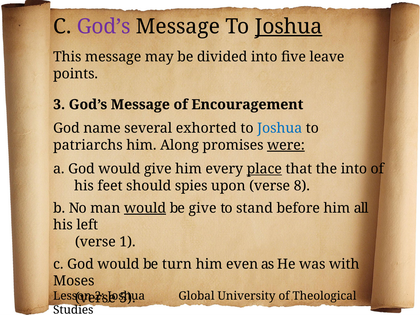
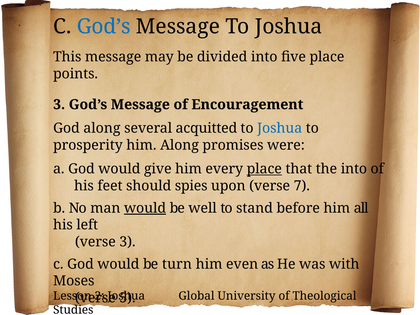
God’s at (104, 27) colour: purple -> blue
Joshua at (289, 27) underline: present -> none
five leave: leave -> place
God name: name -> along
exhorted: exhorted -> acquitted
patriarchs: patriarchs -> prosperity
were underline: present -> none
8: 8 -> 7
be give: give -> well
verse 1: 1 -> 3
